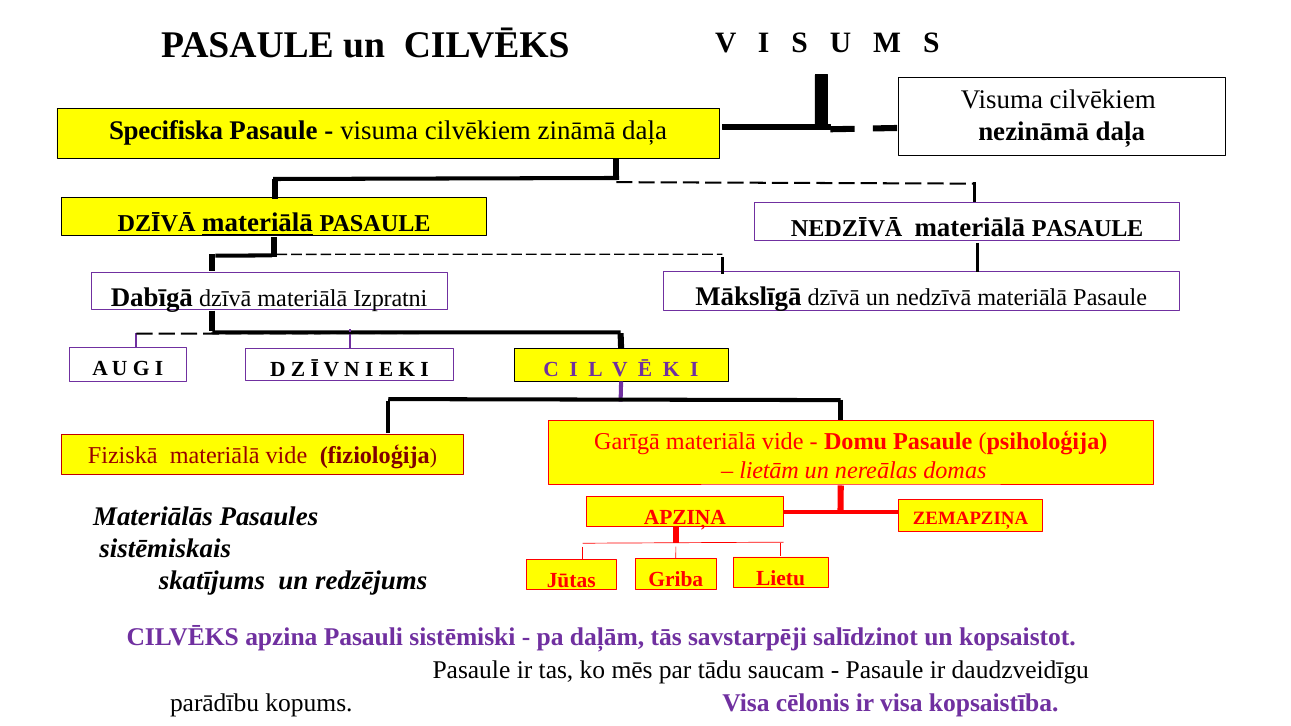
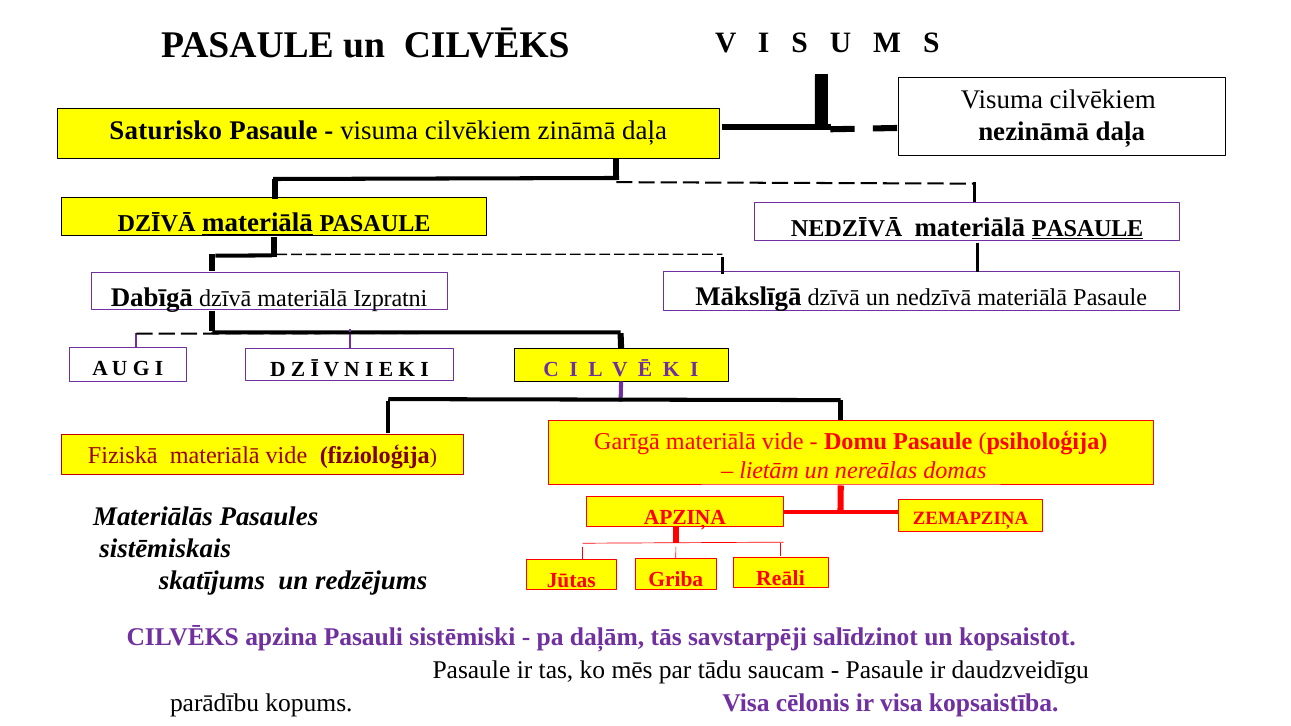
Specifiska: Specifiska -> Saturisko
PASAULE at (1088, 228) underline: none -> present
Lietu: Lietu -> Reāli
